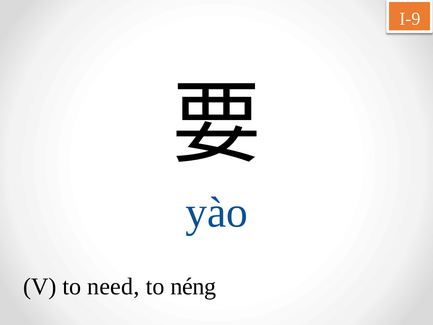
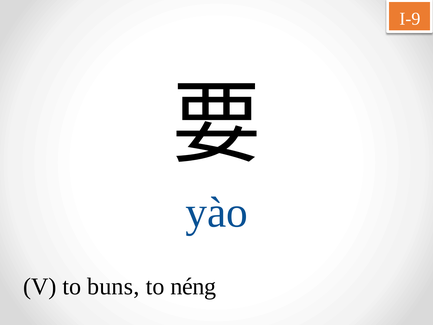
need: need -> buns
